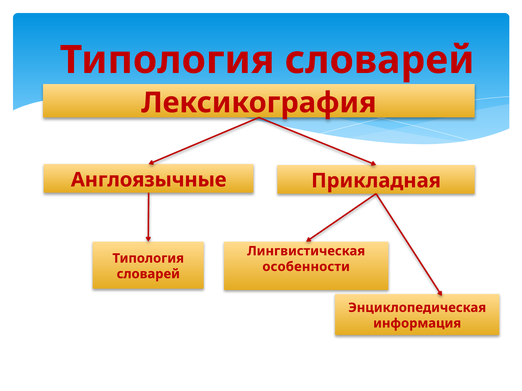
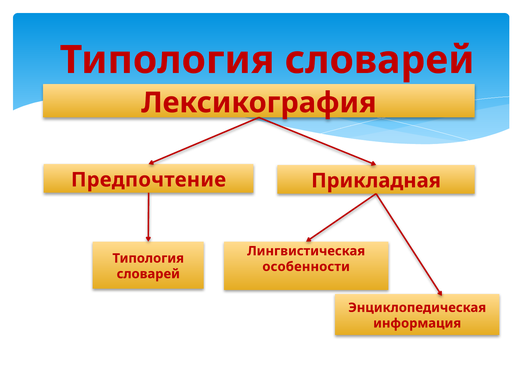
Англоязычные: Англоязычные -> Предпочтение
